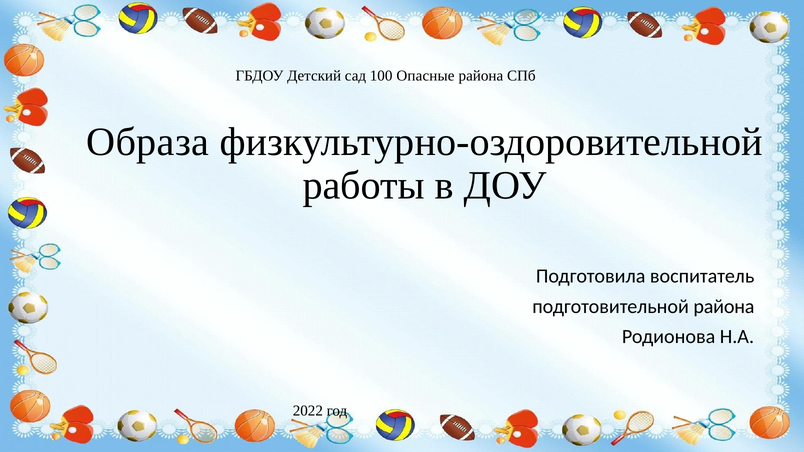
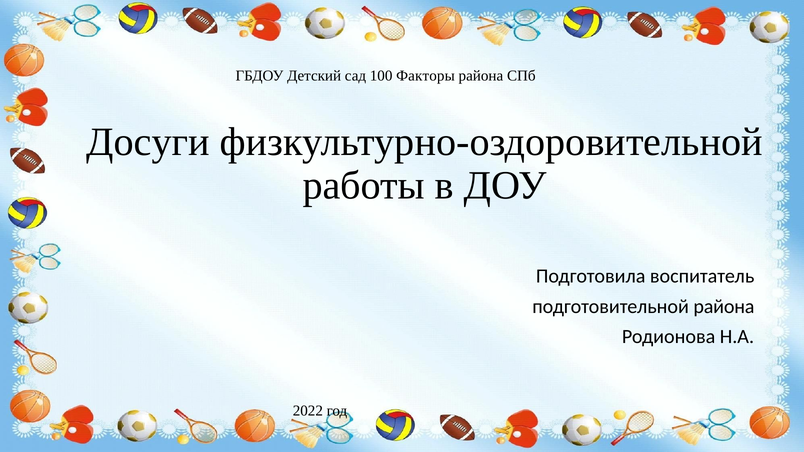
Опасные: Опасные -> Факторы
Образа: Образа -> Досуги
